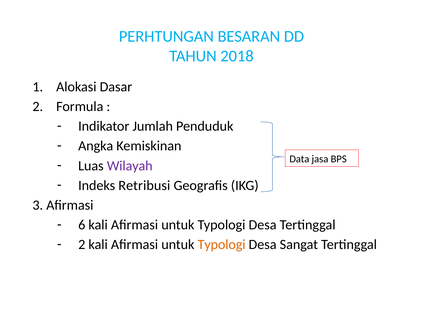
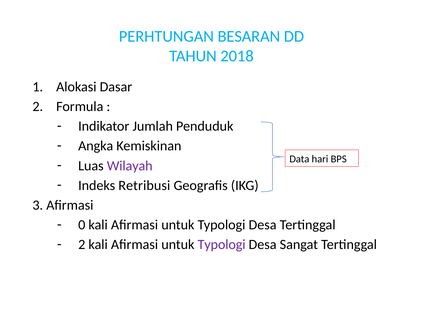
jasa: jasa -> hari
6: 6 -> 0
Typologi at (222, 244) colour: orange -> purple
